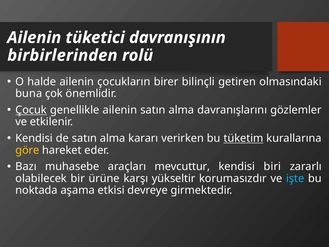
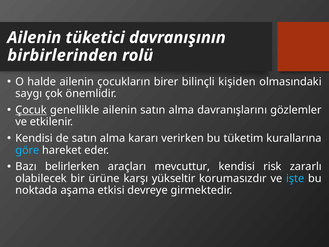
getiren: getiren -> kişiden
buna: buna -> saygı
tüketim underline: present -> none
göre colour: yellow -> light blue
muhasebe: muhasebe -> belirlerken
biri: biri -> risk
